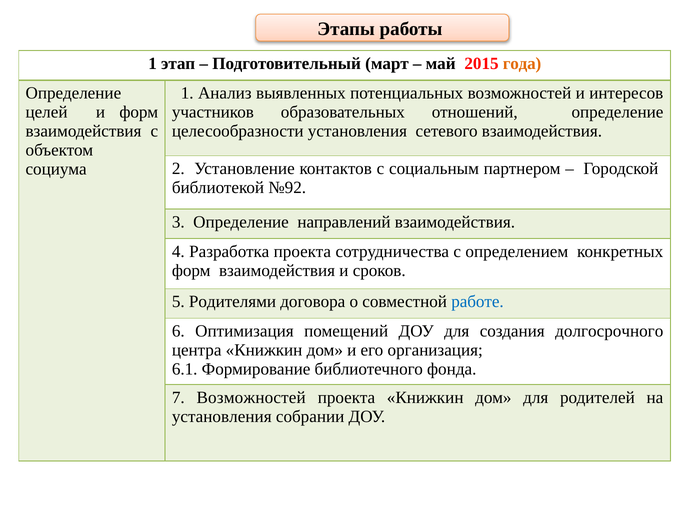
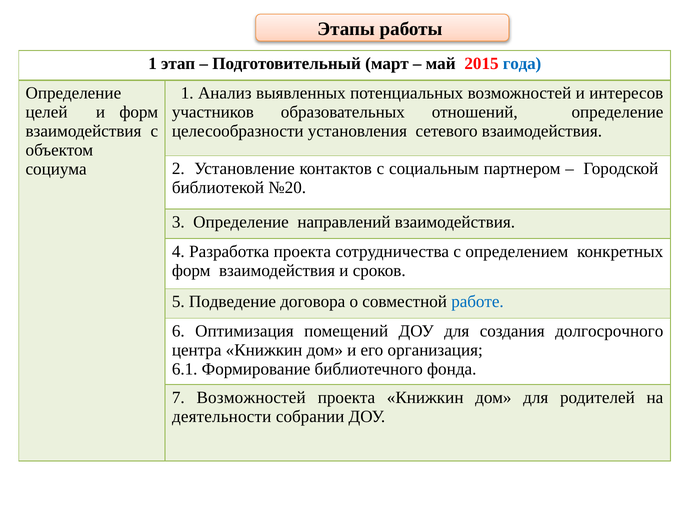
года colour: orange -> blue
№92: №92 -> №20
Родителями: Родителями -> Подведение
установления at (222, 416): установления -> деятельности
